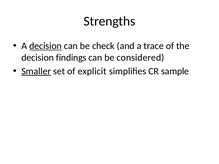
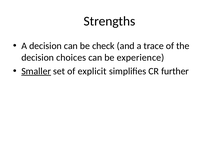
decision at (45, 46) underline: present -> none
findings: findings -> choices
considered: considered -> experience
sample: sample -> further
